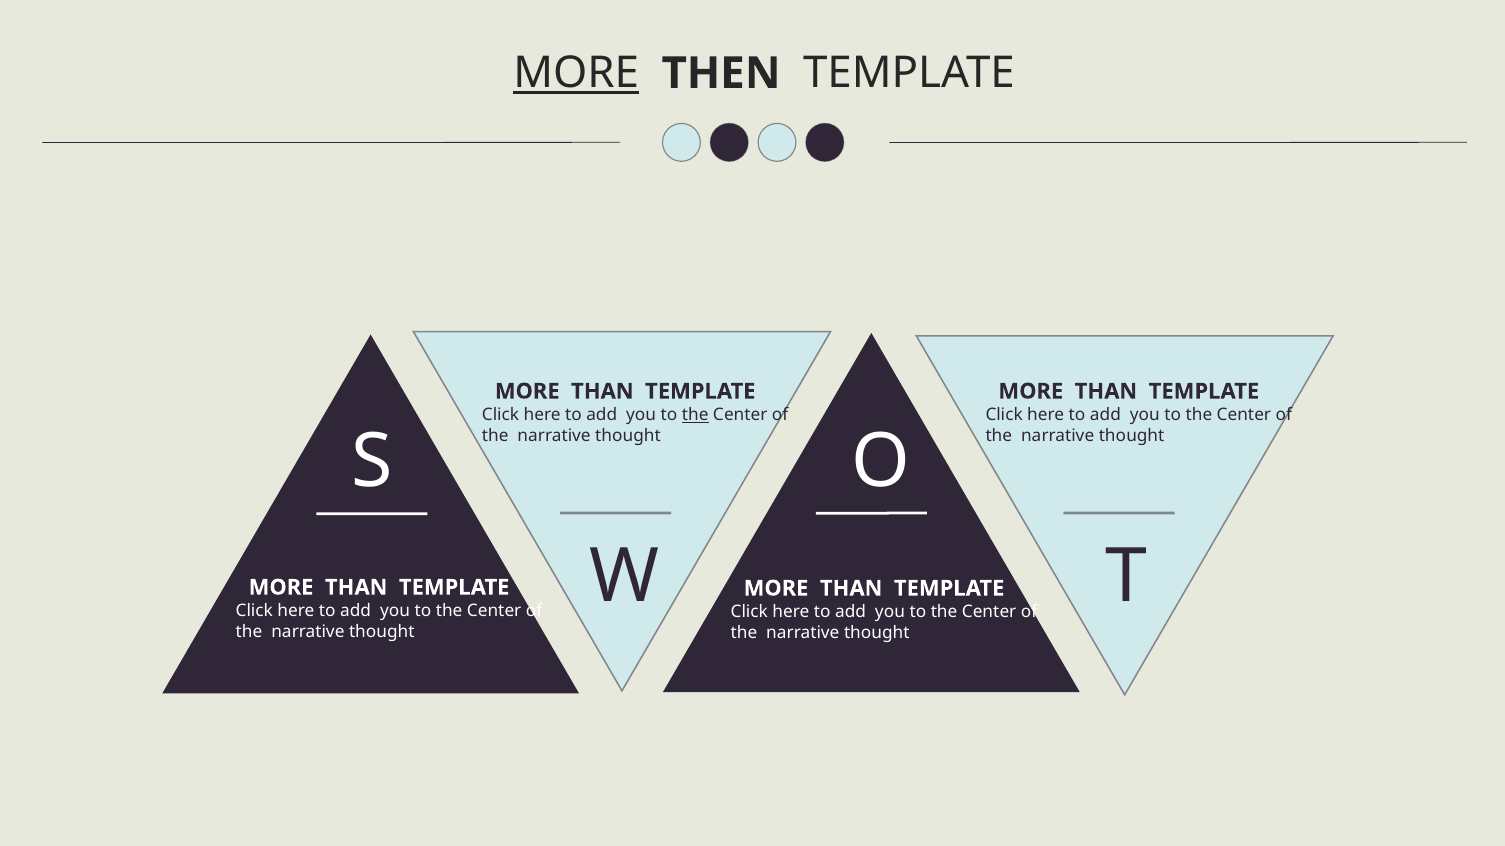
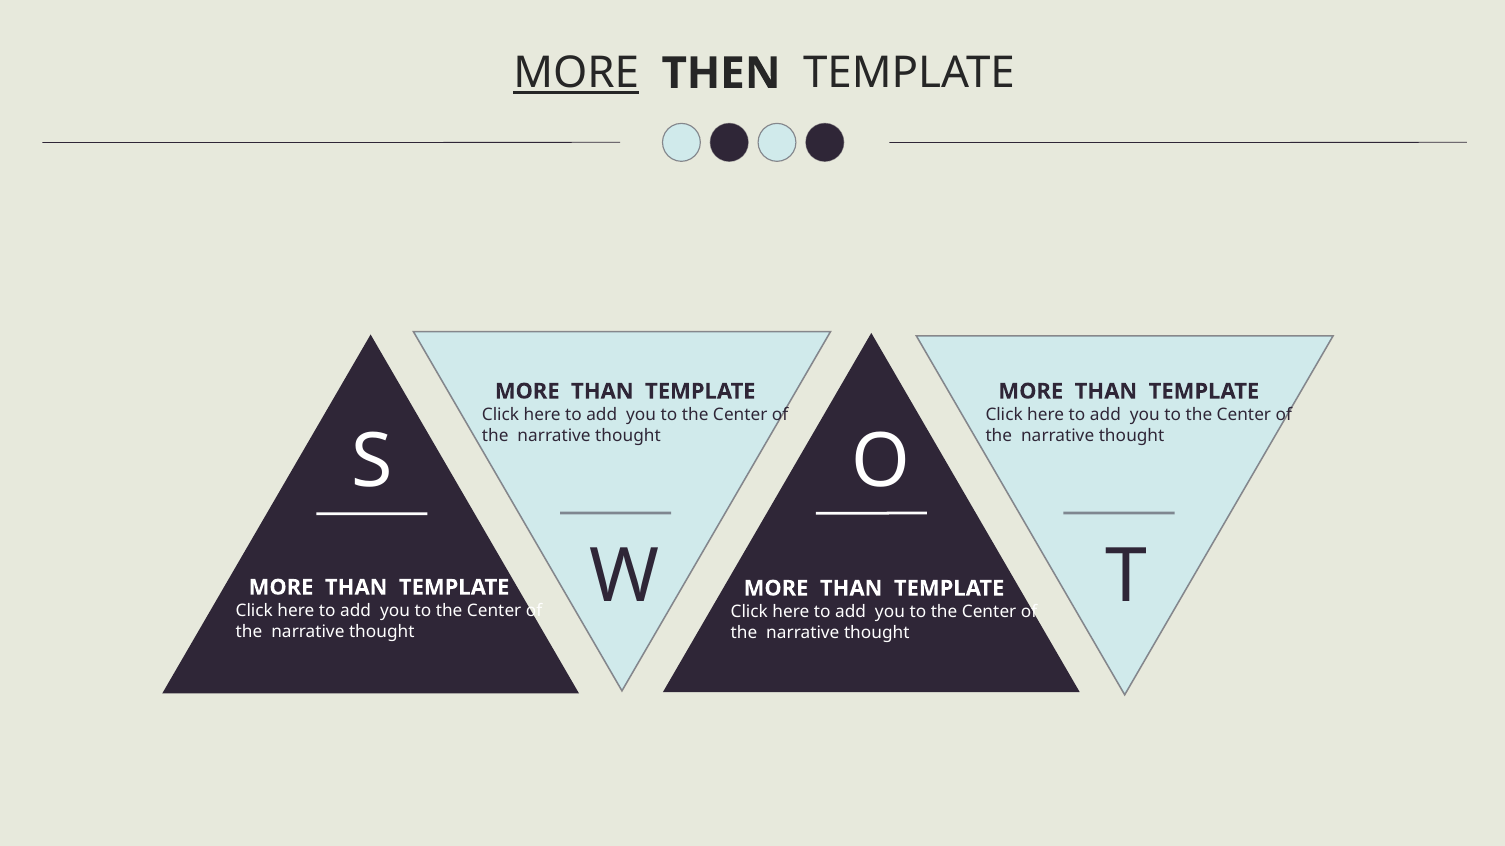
the at (695, 415) underline: present -> none
